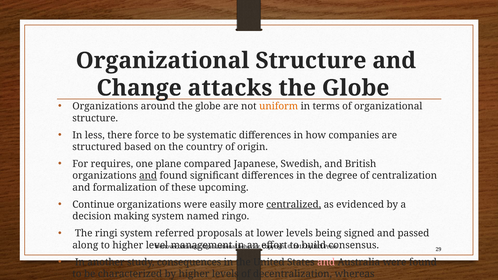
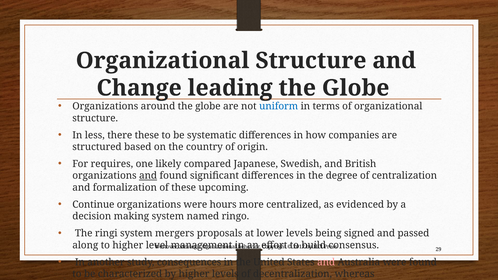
attacks: attacks -> leading
uniform colour: orange -> blue
there force: force -> these
plane: plane -> likely
easily: easily -> hours
centralized underline: present -> none
referred: referred -> mergers
